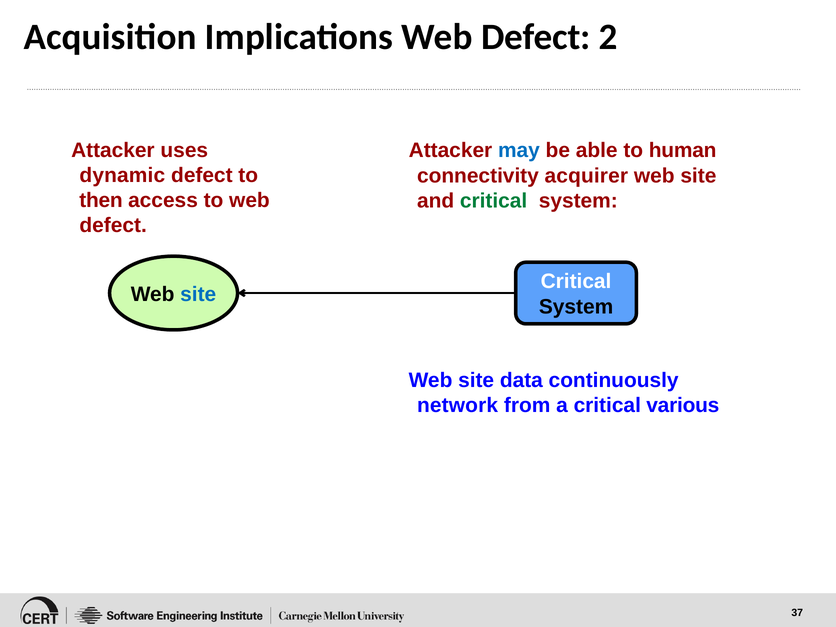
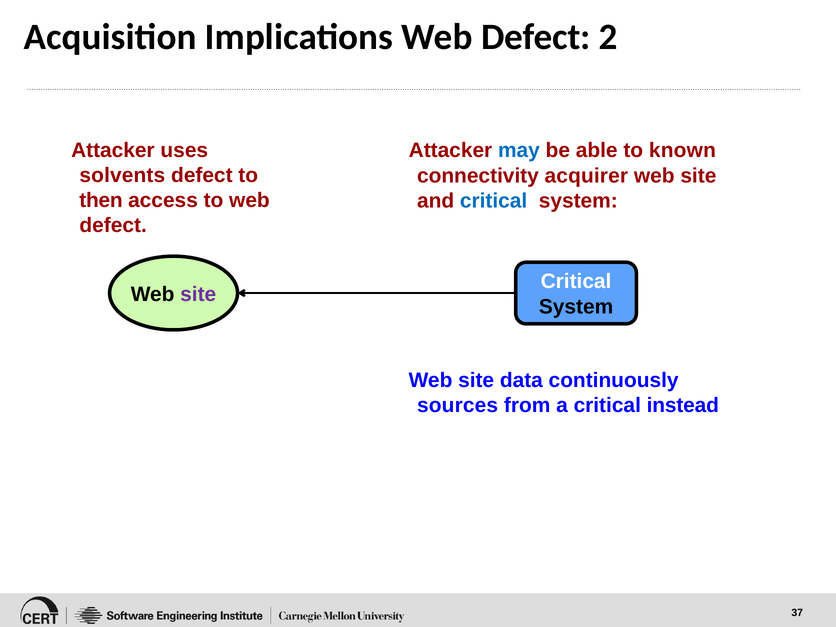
human: human -> known
dynamic: dynamic -> solvents
critical at (494, 201) colour: green -> blue
site at (198, 294) colour: blue -> purple
network: network -> sources
various: various -> instead
